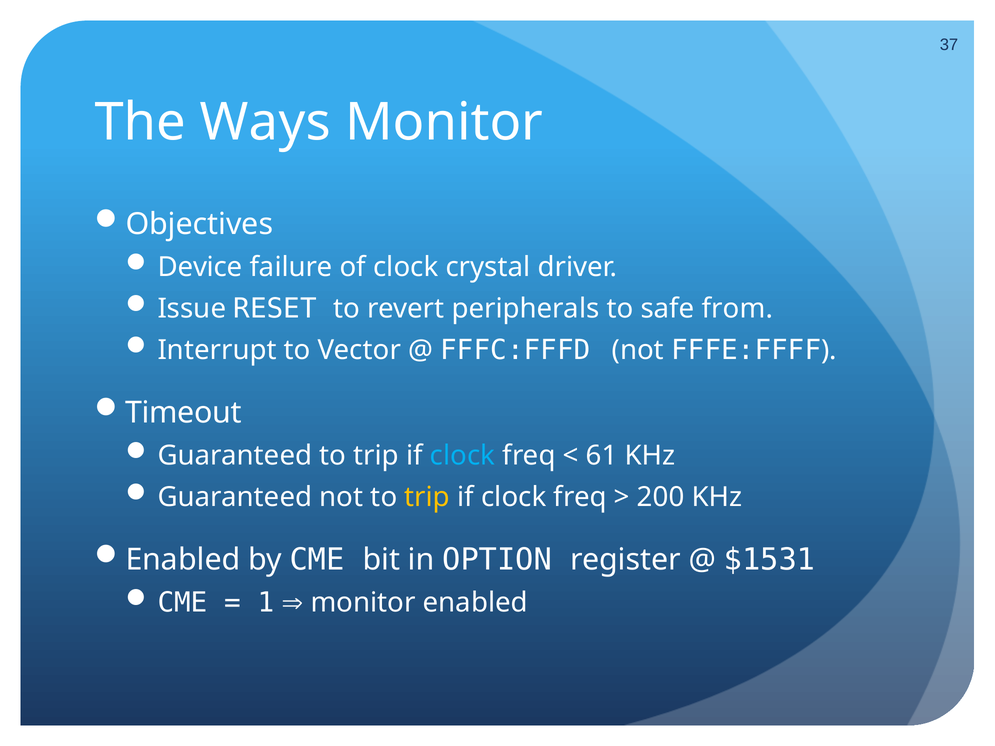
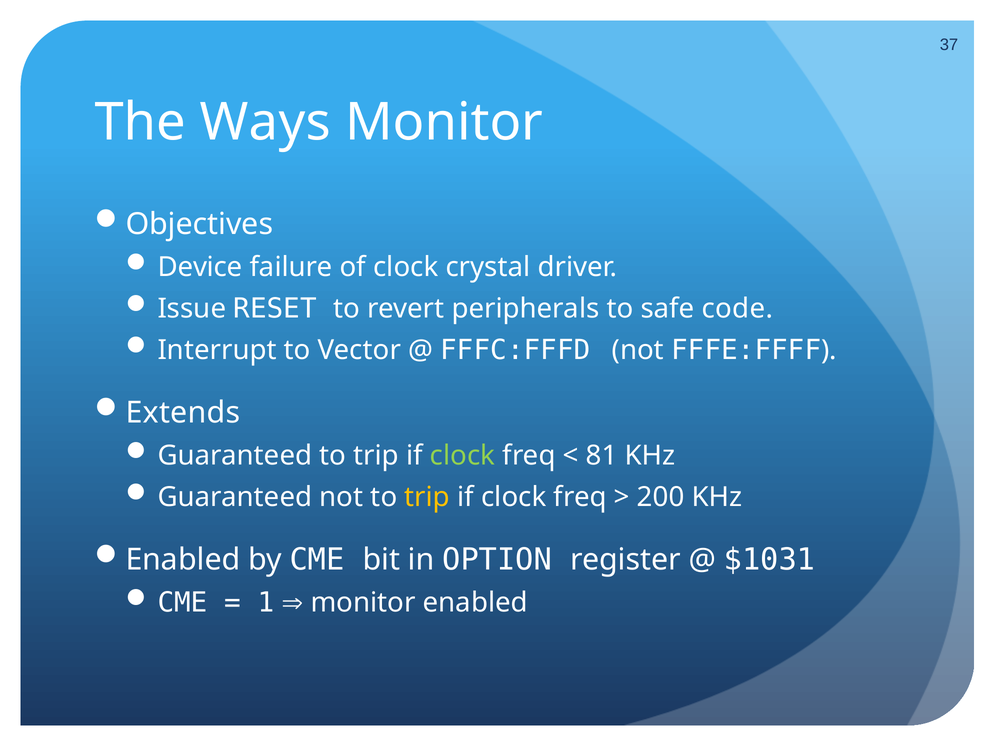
from: from -> code
Timeout: Timeout -> Extends
clock at (463, 456) colour: light blue -> light green
61: 61 -> 81
$1531: $1531 -> $1031
